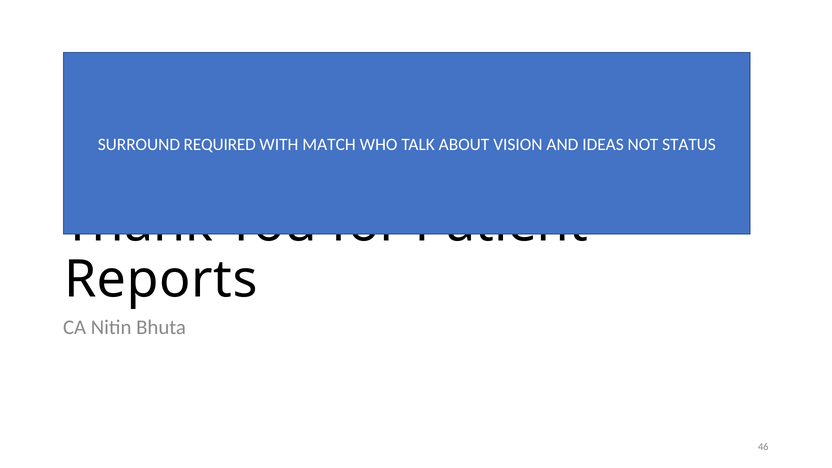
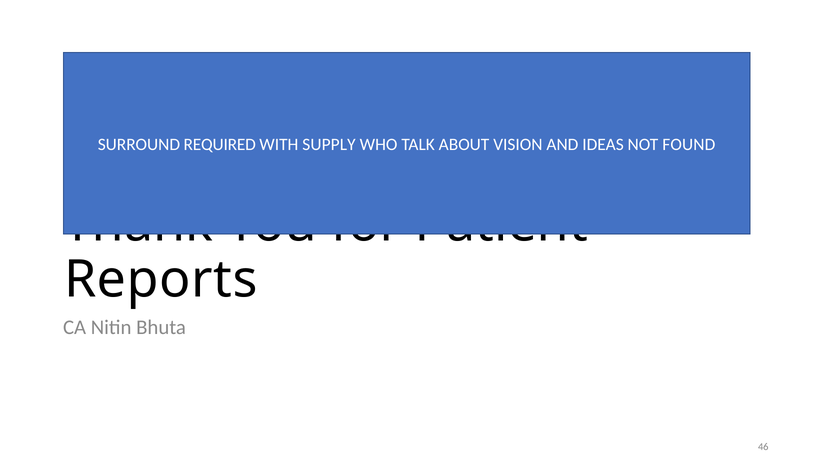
MATCH: MATCH -> SUPPLY
STATUS: STATUS -> FOUND
